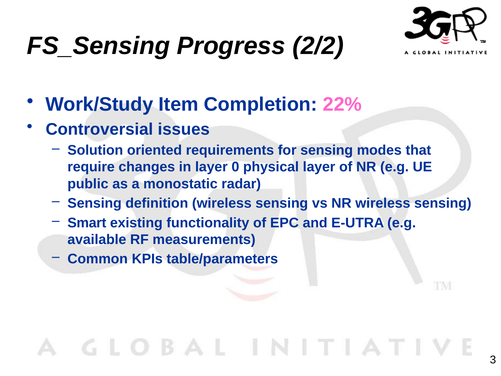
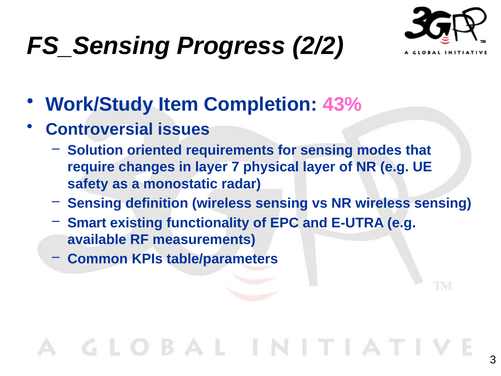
22%: 22% -> 43%
0: 0 -> 7
public: public -> safety
